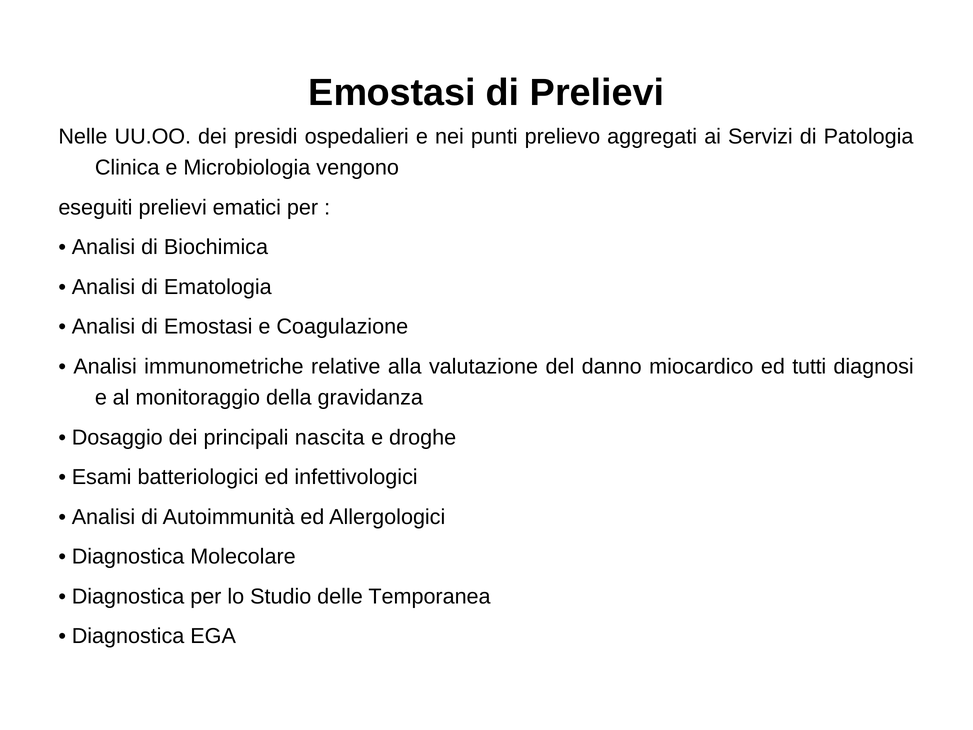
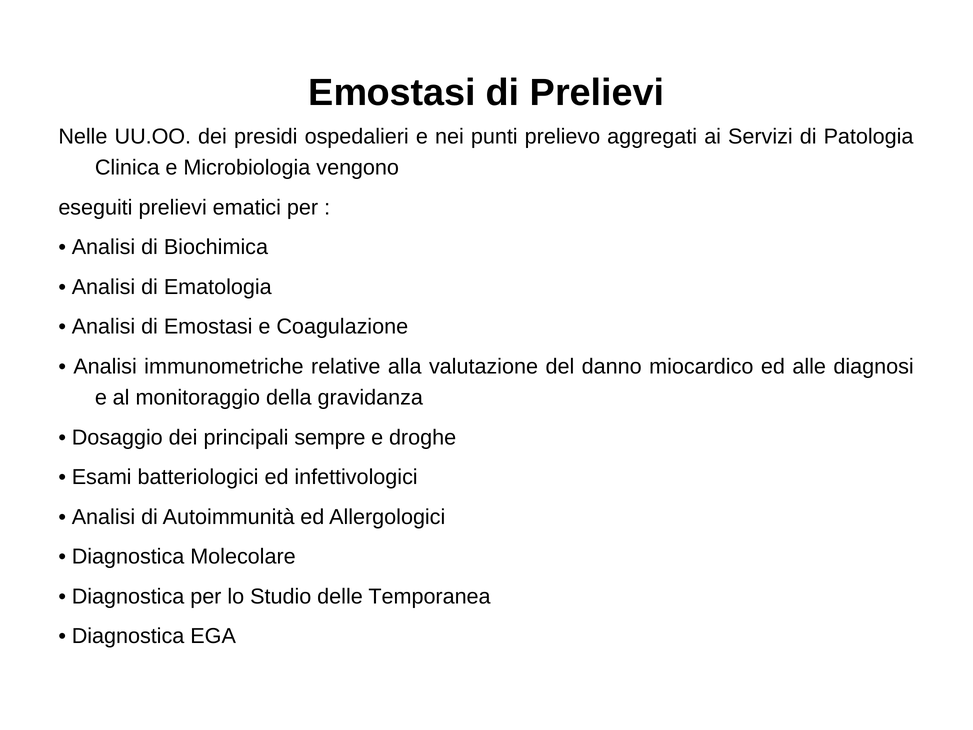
tutti: tutti -> alle
nascita: nascita -> sempre
